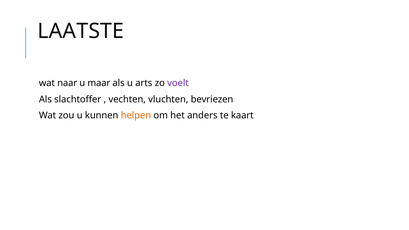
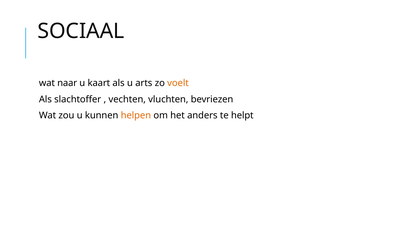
LAATSTE: LAATSTE -> SOCIAAL
maar: maar -> kaart
voelt colour: purple -> orange
kaart: kaart -> helpt
